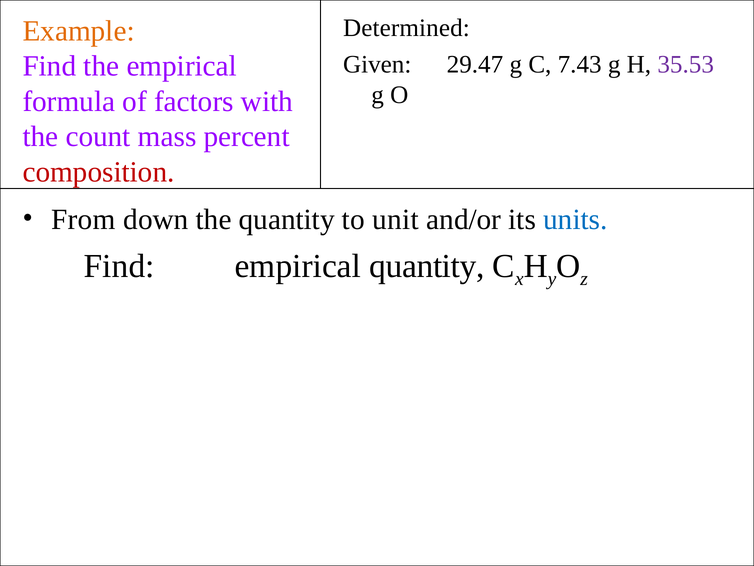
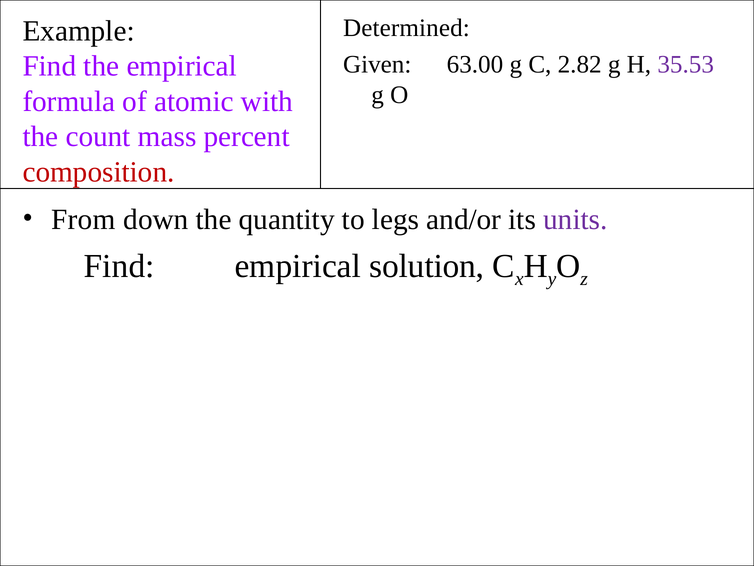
Example colour: orange -> black
29.47: 29.47 -> 63.00
7.43: 7.43 -> 2.82
factors: factors -> atomic
unit: unit -> legs
units colour: blue -> purple
empirical quantity: quantity -> solution
